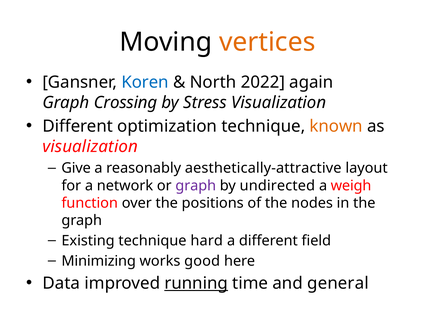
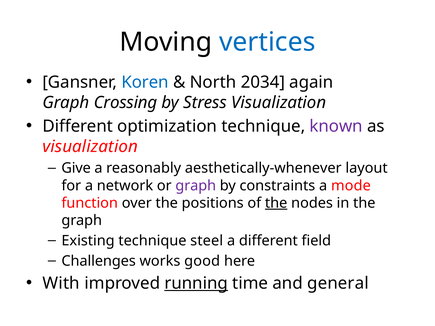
vertices colour: orange -> blue
2022: 2022 -> 2034
known colour: orange -> purple
aesthetically-attractive: aesthetically-attractive -> aesthetically-whenever
undirected: undirected -> constraints
weigh: weigh -> mode
the at (276, 203) underline: none -> present
hard: hard -> steel
Minimizing: Minimizing -> Challenges
Data: Data -> With
